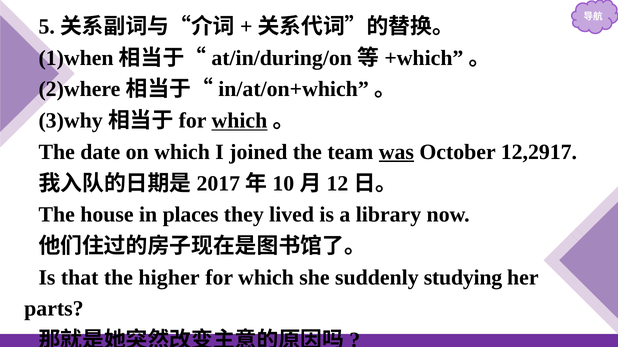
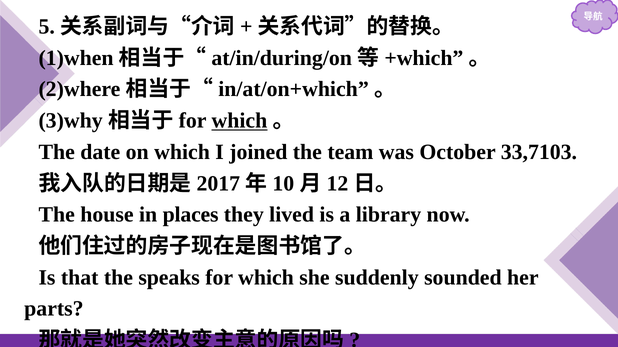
was underline: present -> none
12,2917: 12,2917 -> 33,7103
higher: higher -> speaks
studying: studying -> sounded
